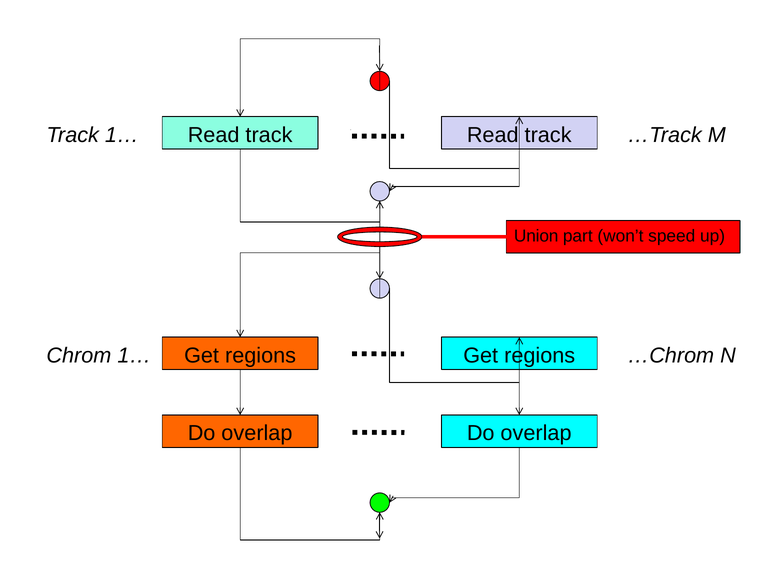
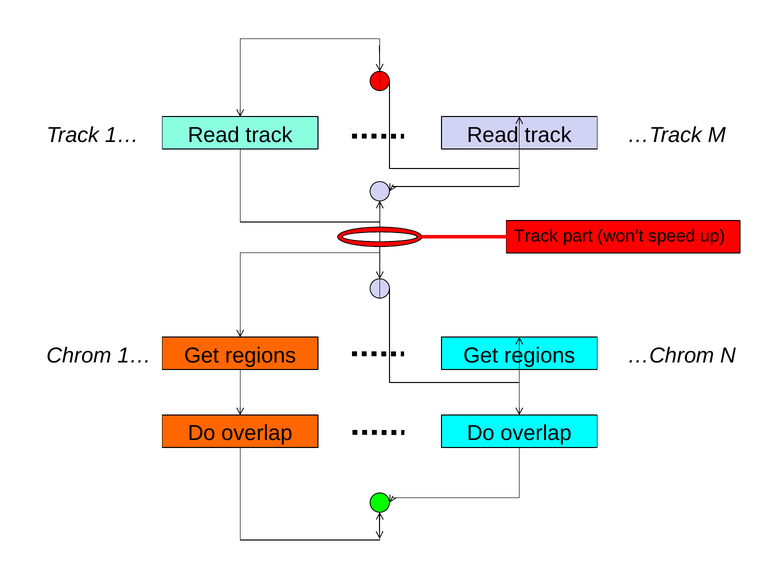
Union at (536, 236): Union -> Track
